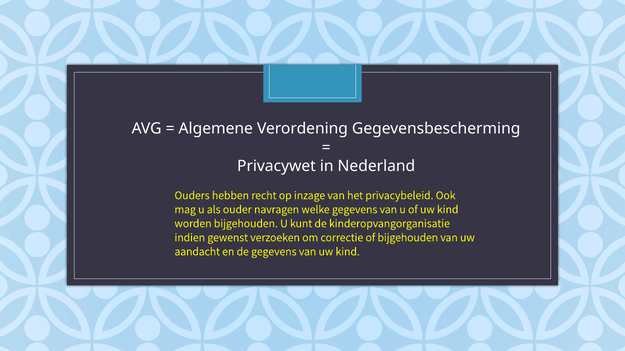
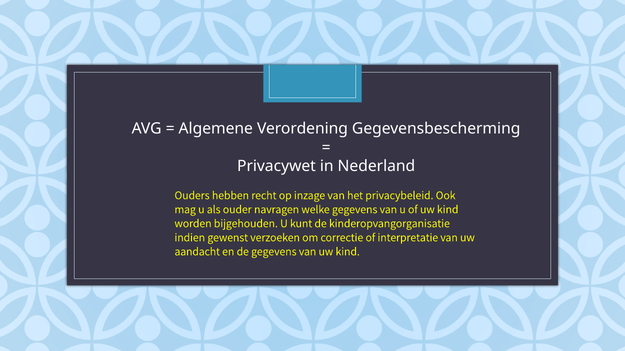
of bijgehouden: bijgehouden -> interpretatie
